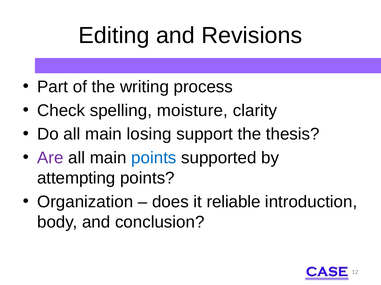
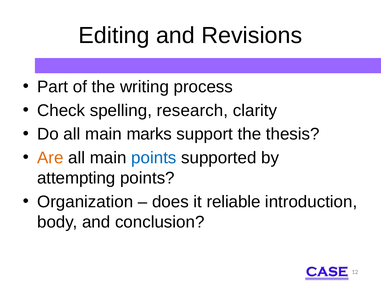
moisture: moisture -> research
losing: losing -> marks
Are colour: purple -> orange
